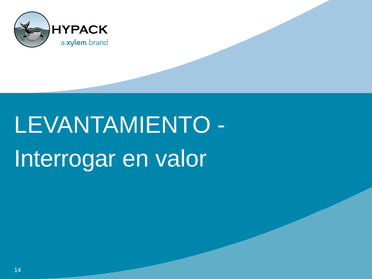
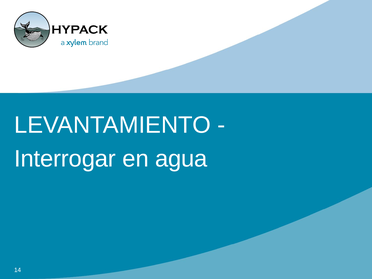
valor: valor -> agua
